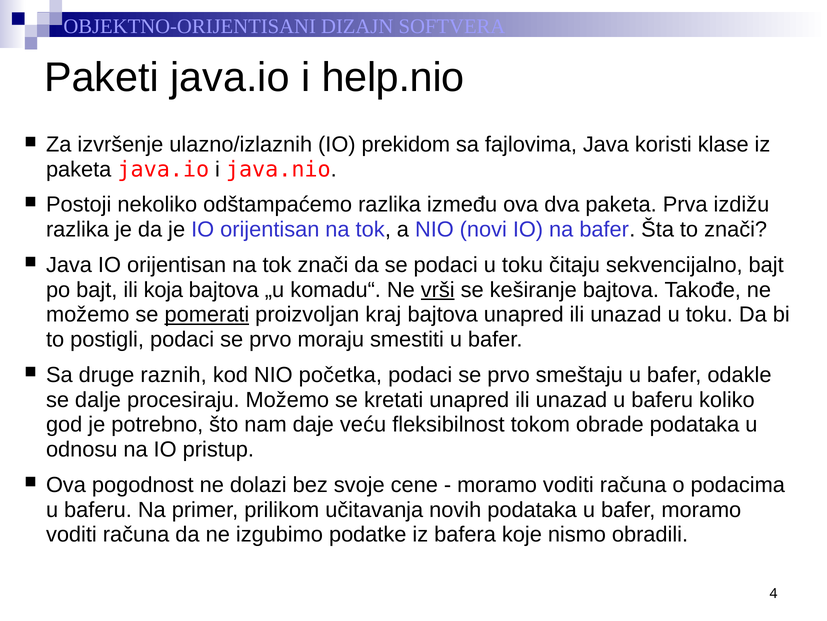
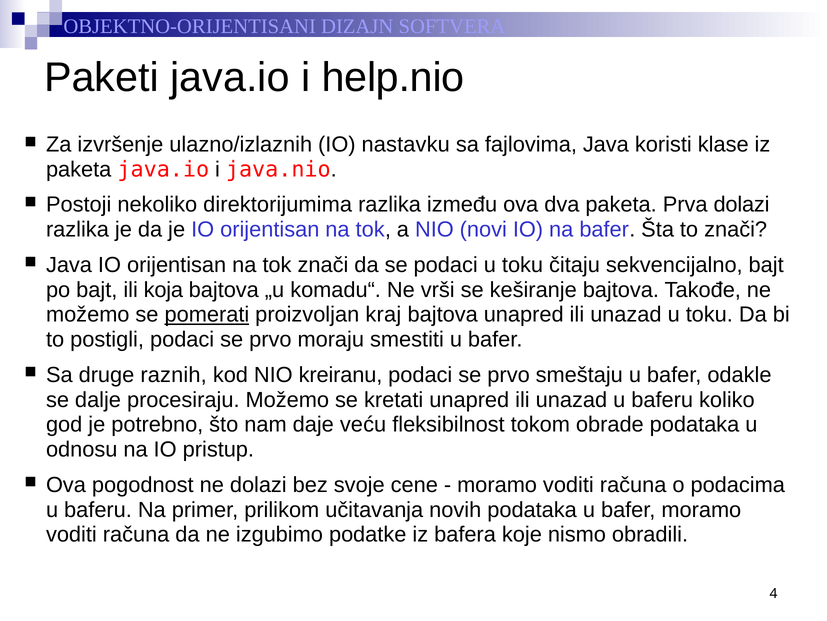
prekidom: prekidom -> nastavku
odštampaćemo: odštampaćemo -> direktorijumima
Prva izdižu: izdižu -> dolazi
vrši underline: present -> none
početka: početka -> kreiranu
